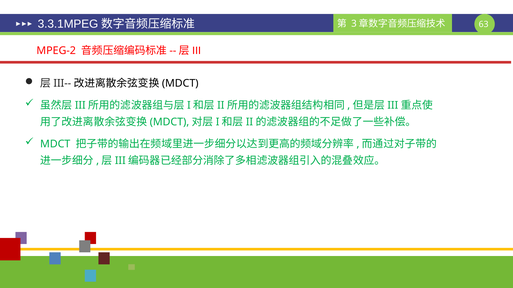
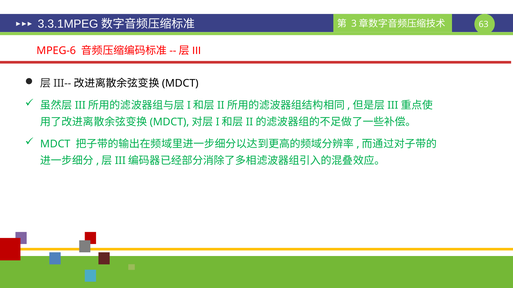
MPEG-2: MPEG-2 -> MPEG-6
